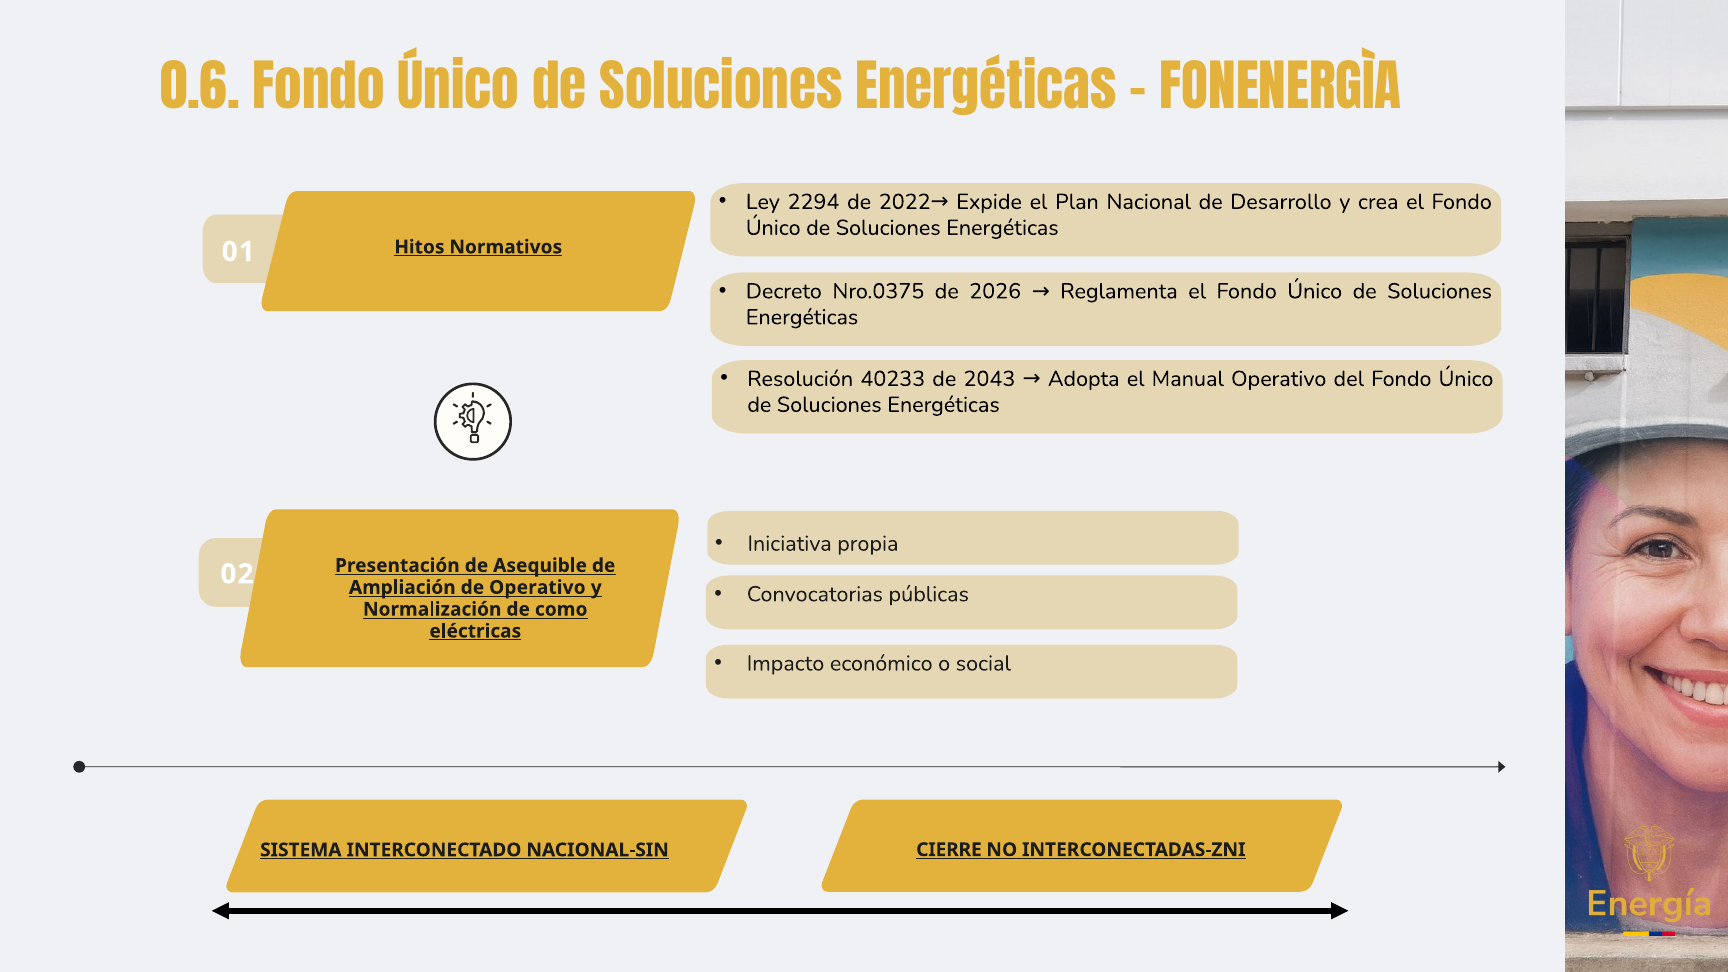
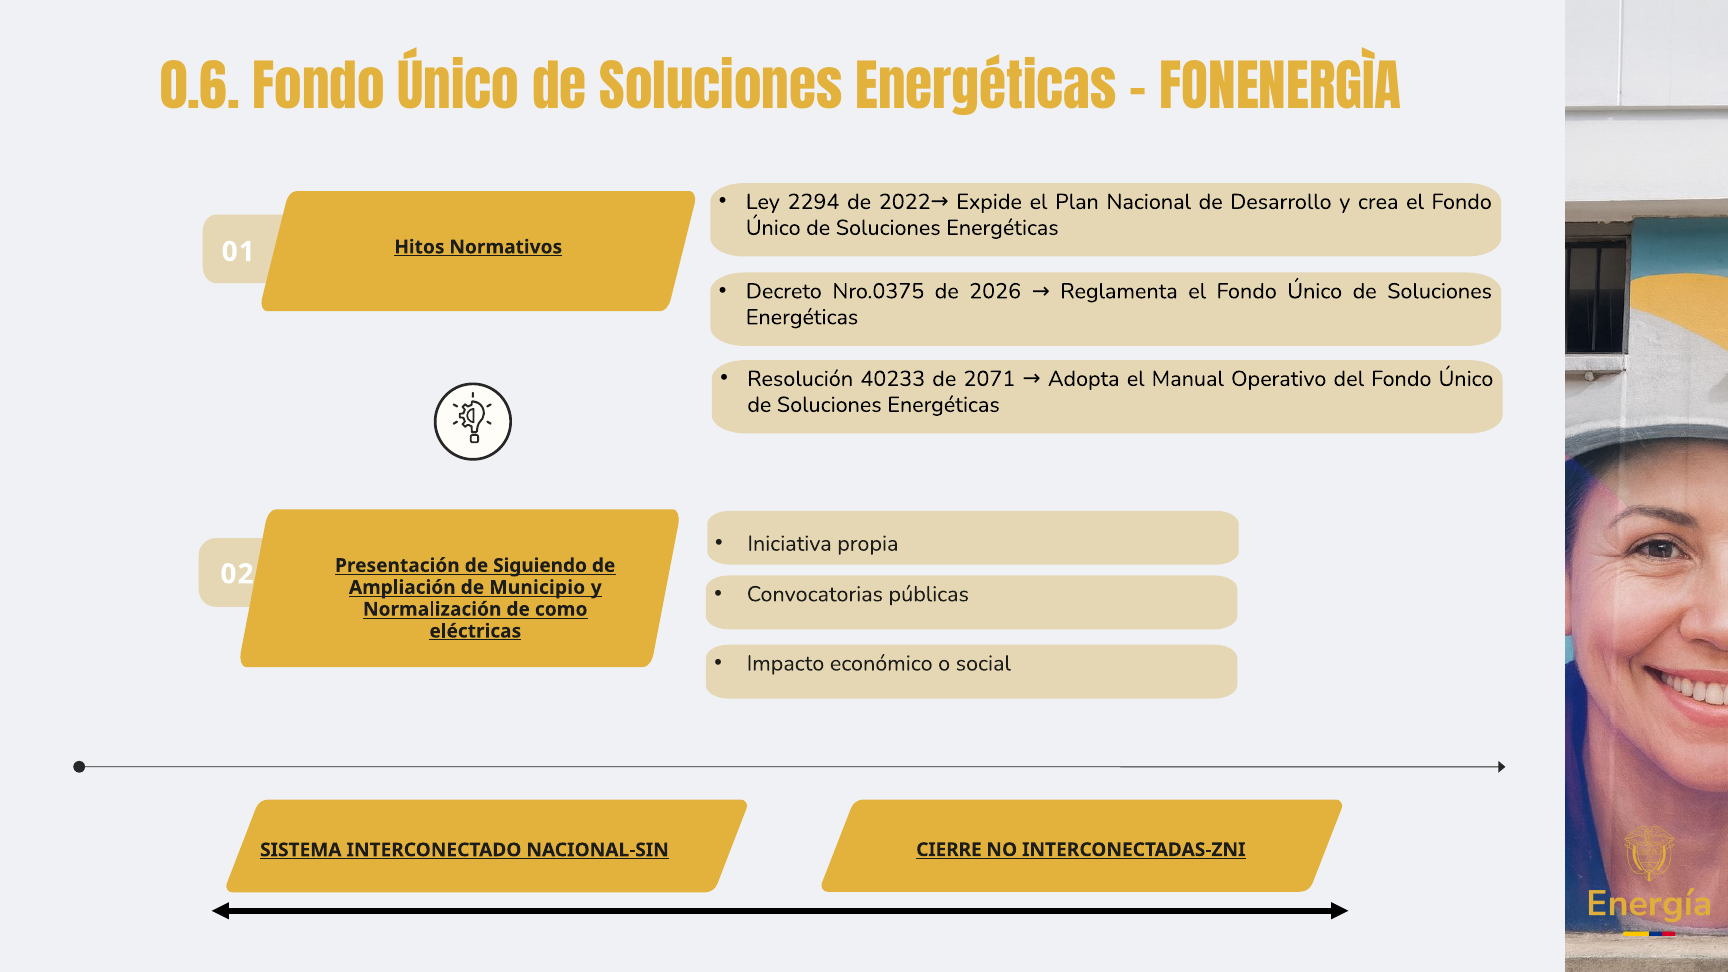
2043: 2043 -> 2071
Asequible: Asequible -> Siguiendo
de Operativo: Operativo -> Municipio
